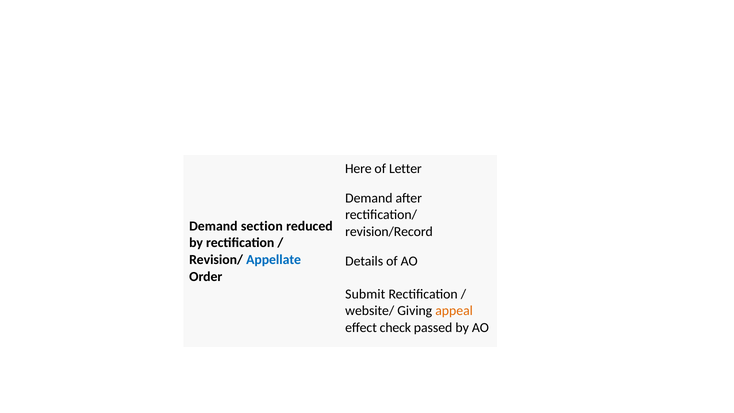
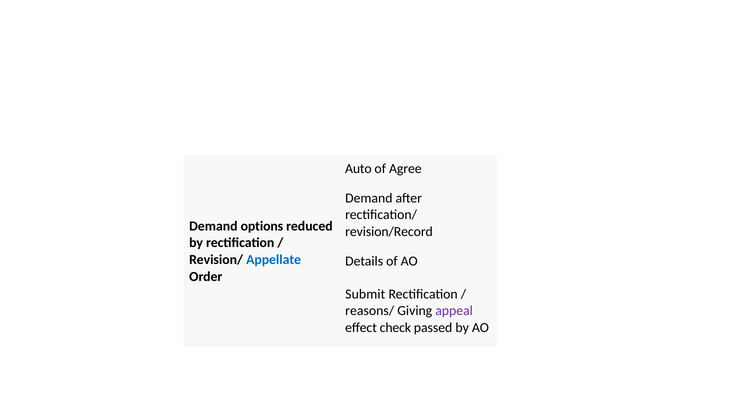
Here: Here -> Auto
Letter: Letter -> Agree
section: section -> options
website/: website/ -> reasons/
appeal colour: orange -> purple
